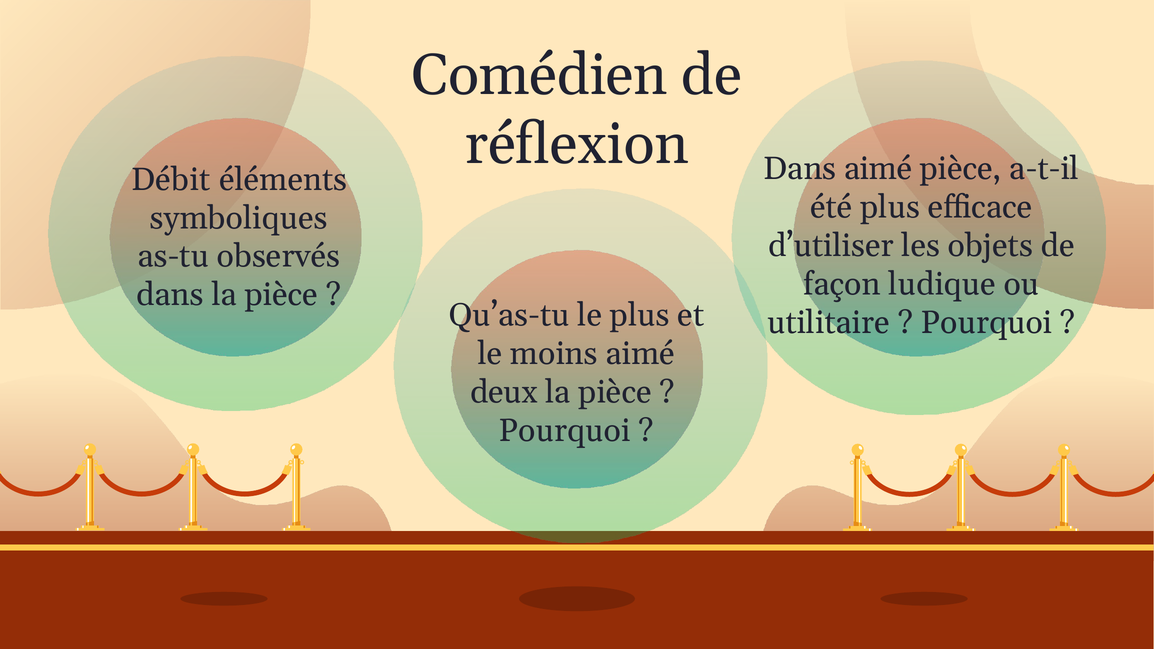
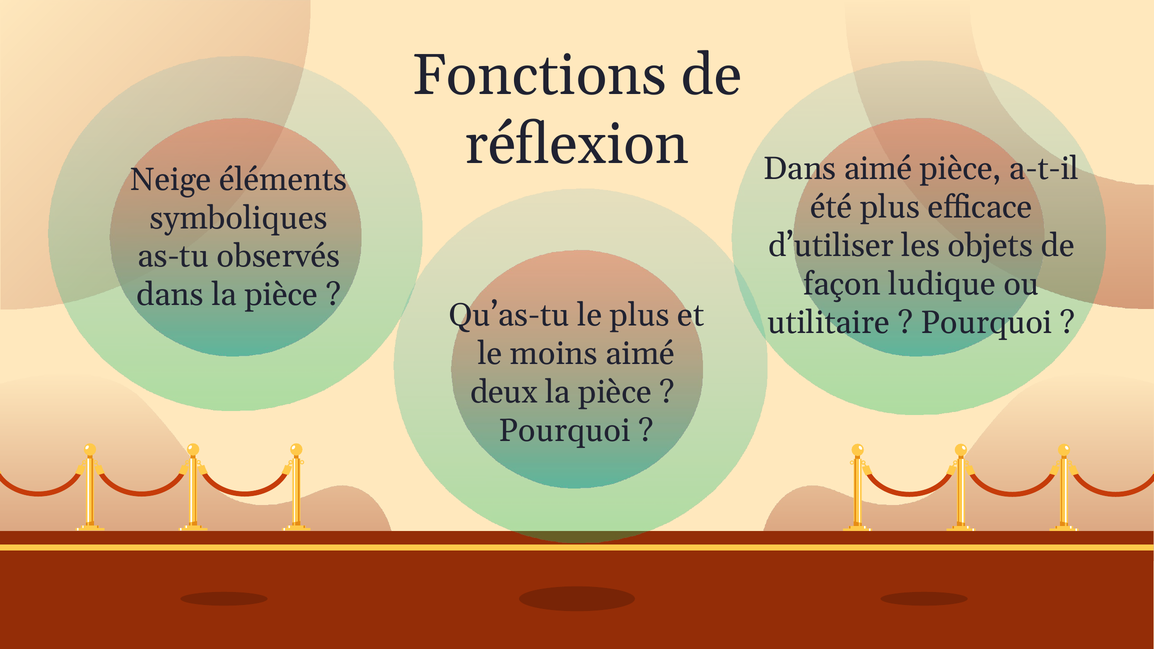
Comédien: Comédien -> Fonctions
Débit: Débit -> Neige
